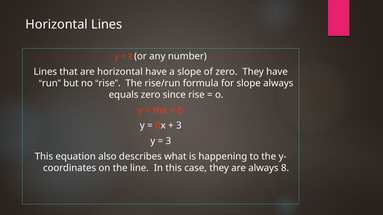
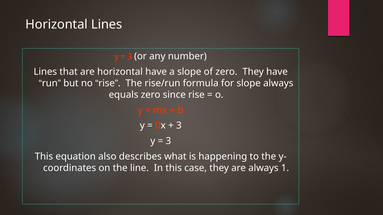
8: 8 -> 1
